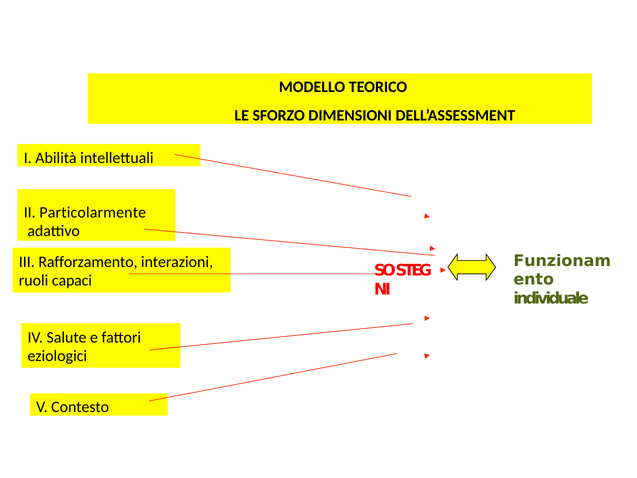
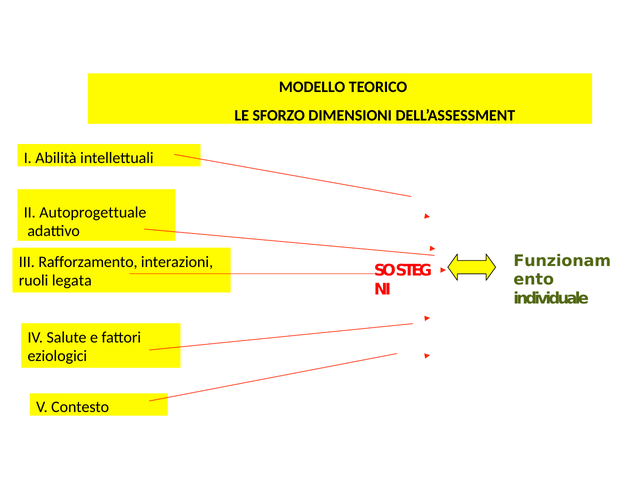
Particolarmente: Particolarmente -> Autoprogettuale
capaci: capaci -> legata
